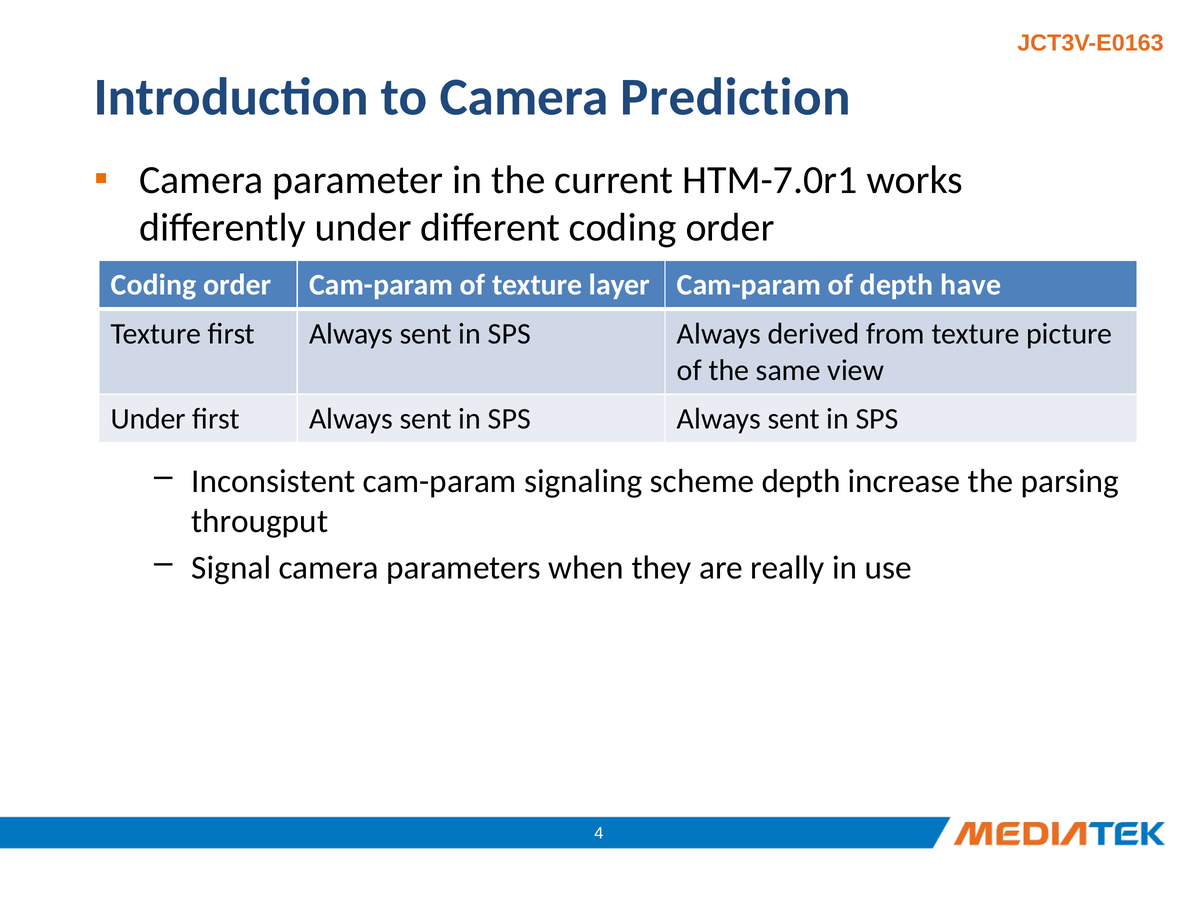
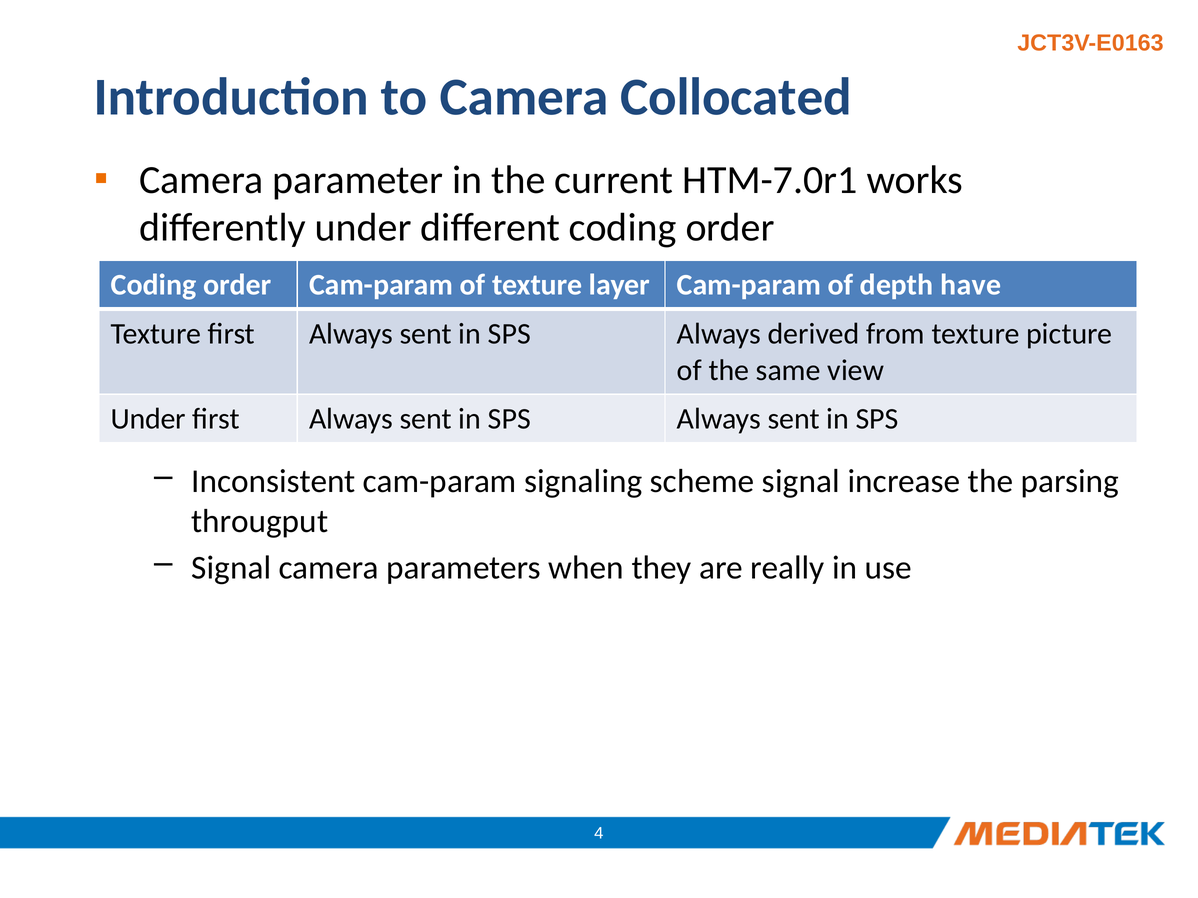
Prediction: Prediction -> Collocated
scheme depth: depth -> signal
